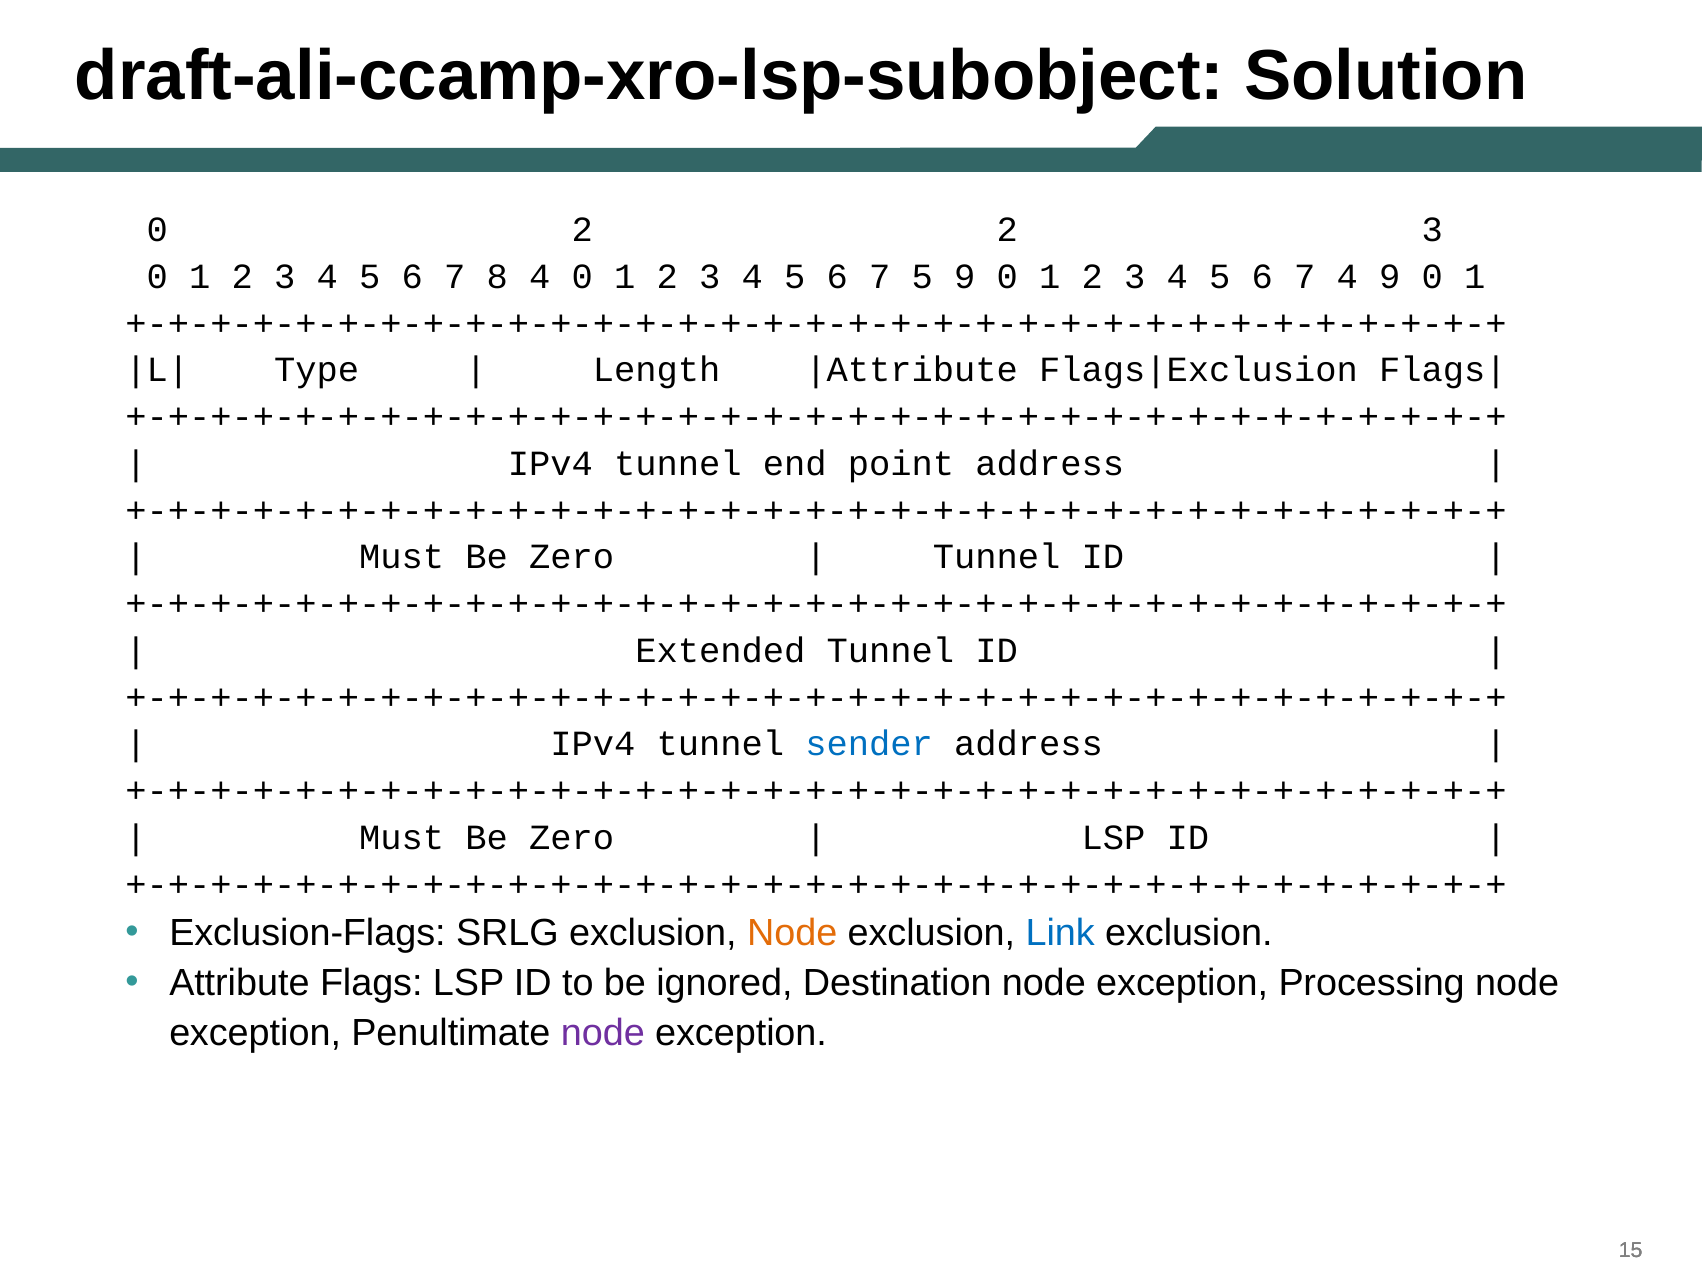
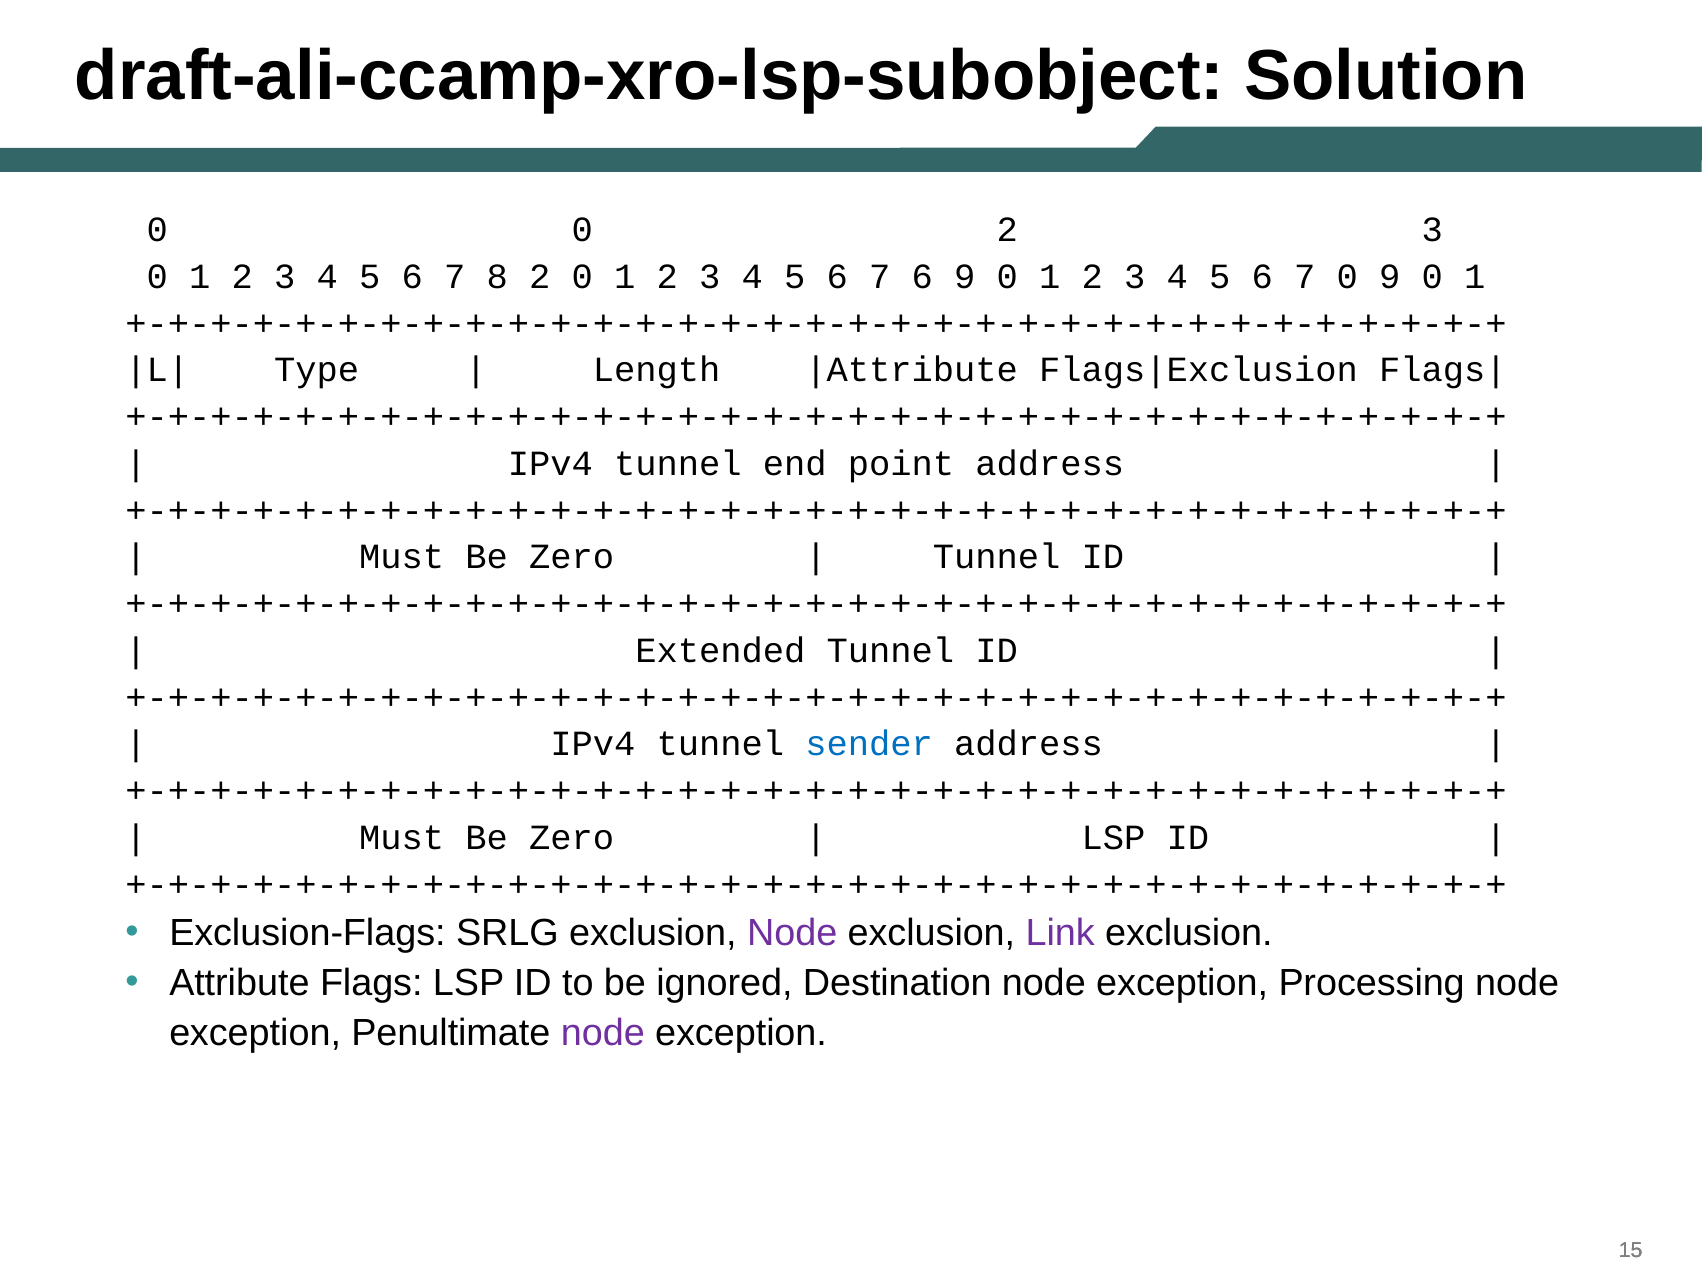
0 2: 2 -> 0
8 4: 4 -> 2
7 5: 5 -> 6
7 4: 4 -> 0
Node at (792, 933) colour: orange -> purple
Link colour: blue -> purple
